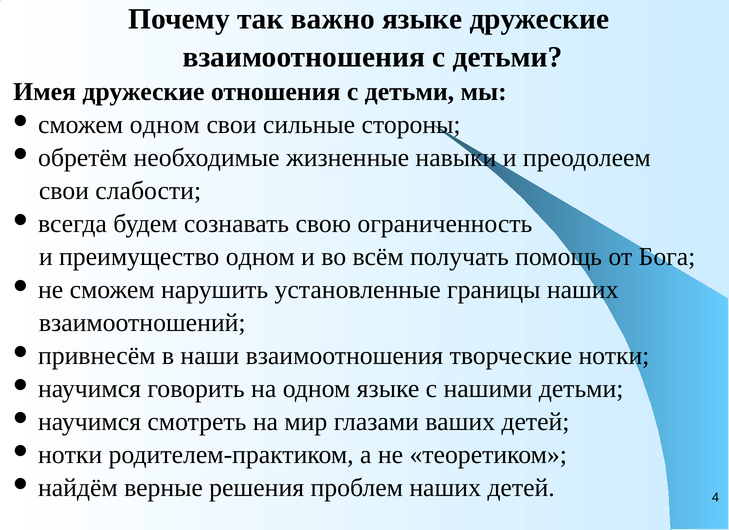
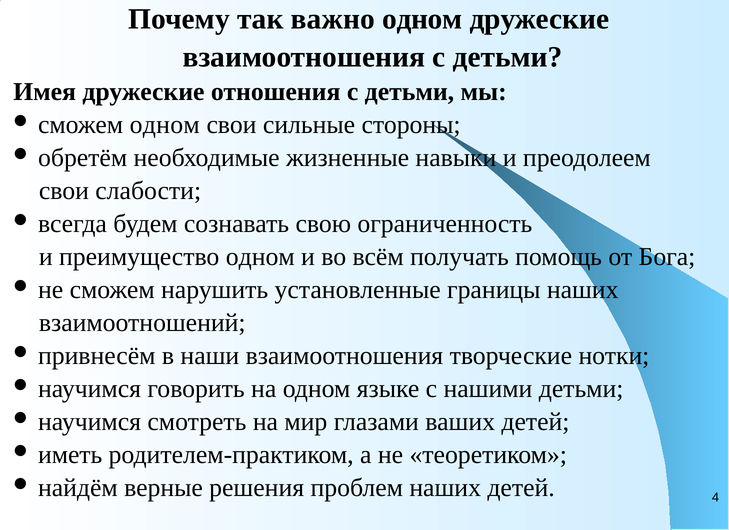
важно языке: языке -> одном
нотки at (70, 455): нотки -> иметь
